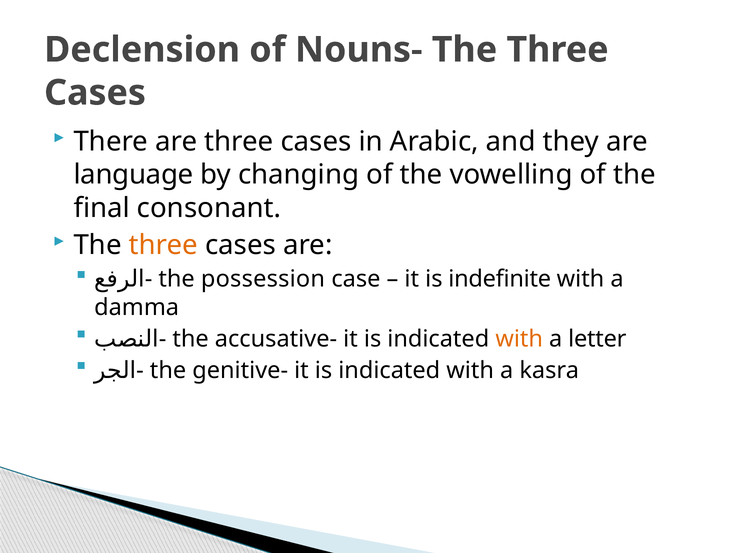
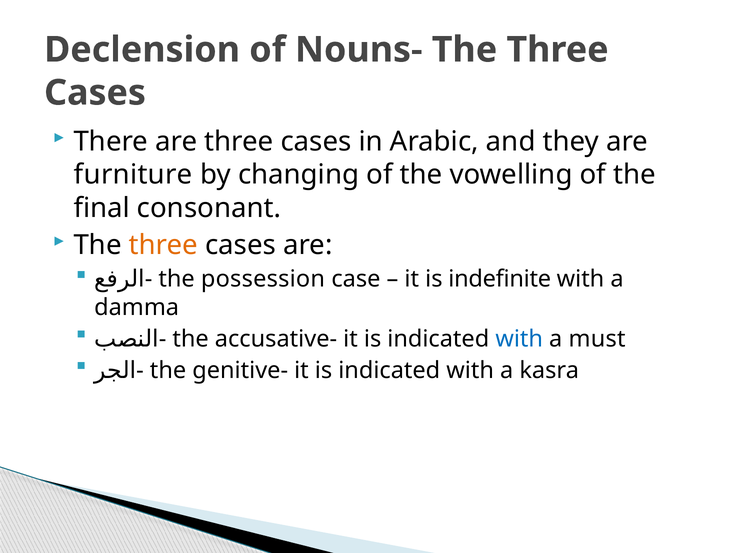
language: language -> furniture
with at (519, 339) colour: orange -> blue
letter: letter -> must
